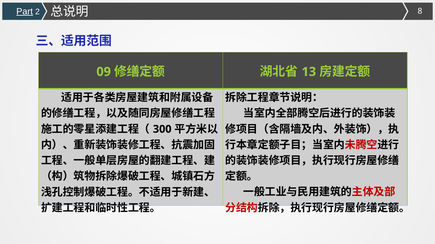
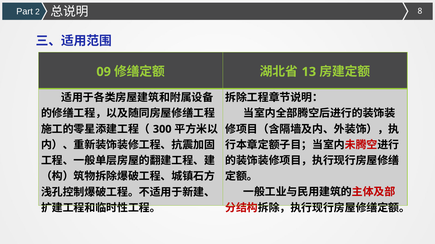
Part underline: present -> none
